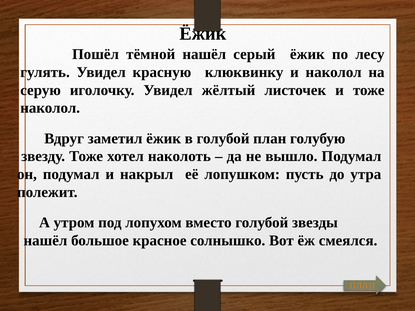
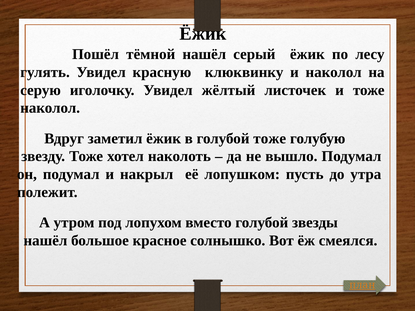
голубой план: план -> тоже
